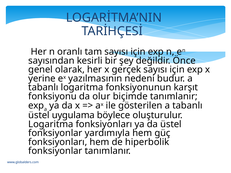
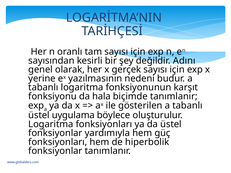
Önce: Önce -> Adını
olur: olur -> hala
